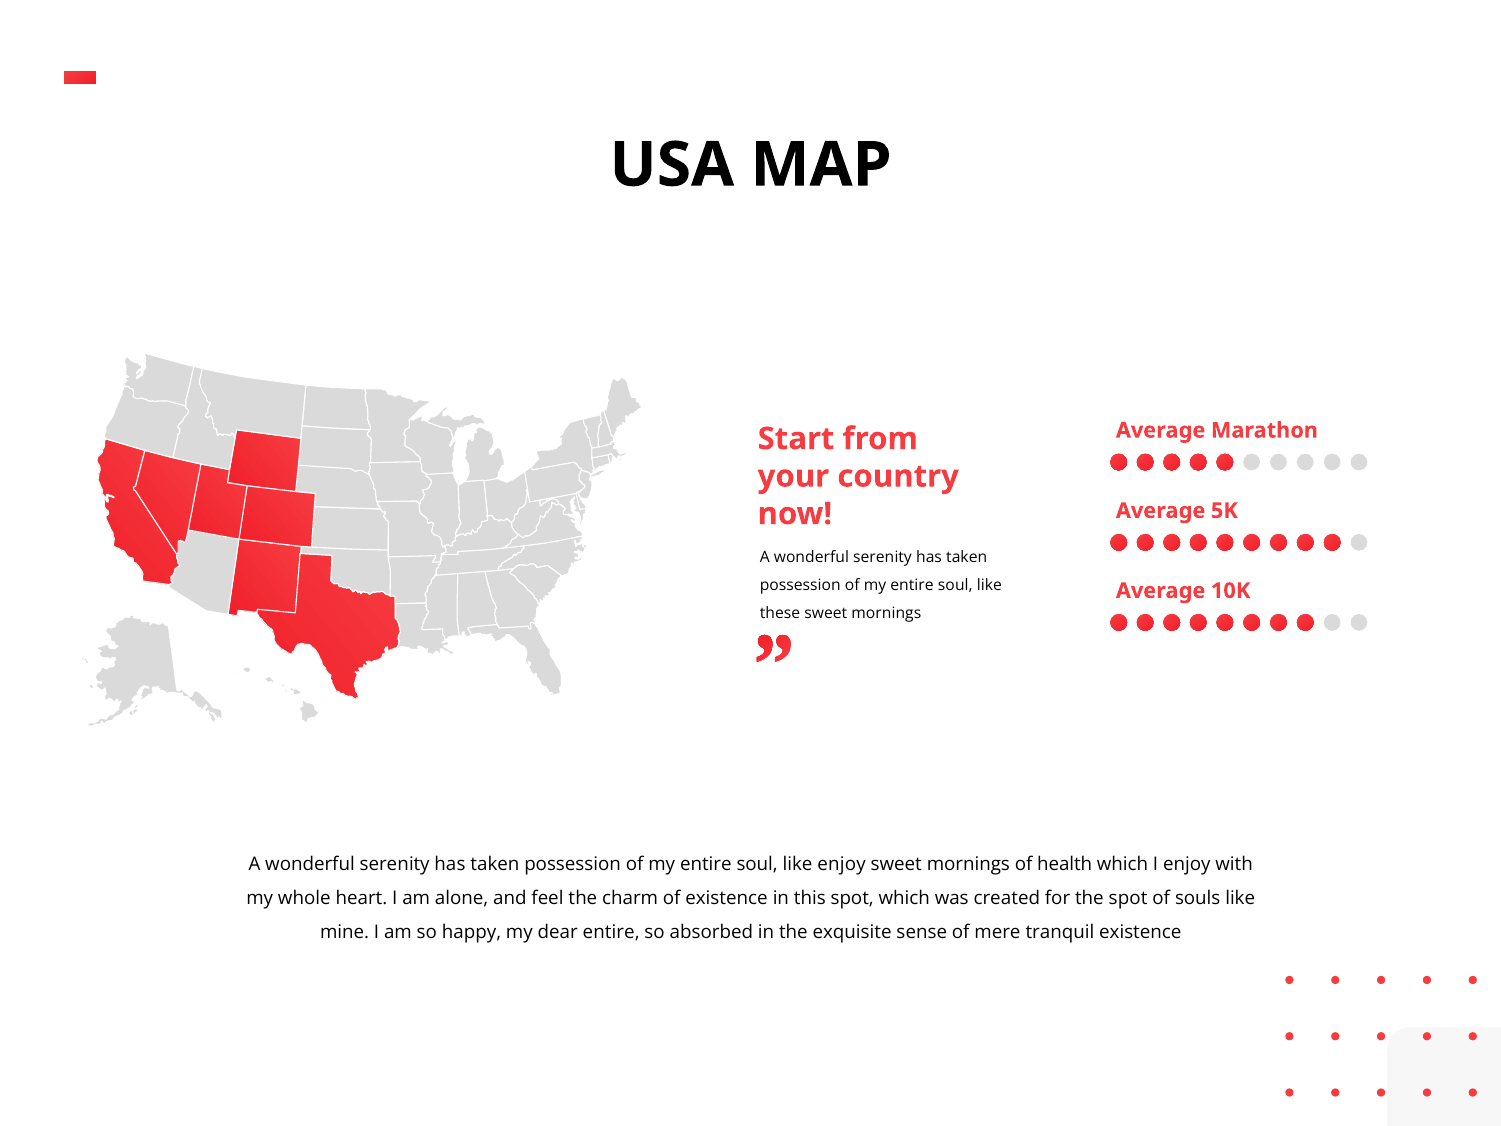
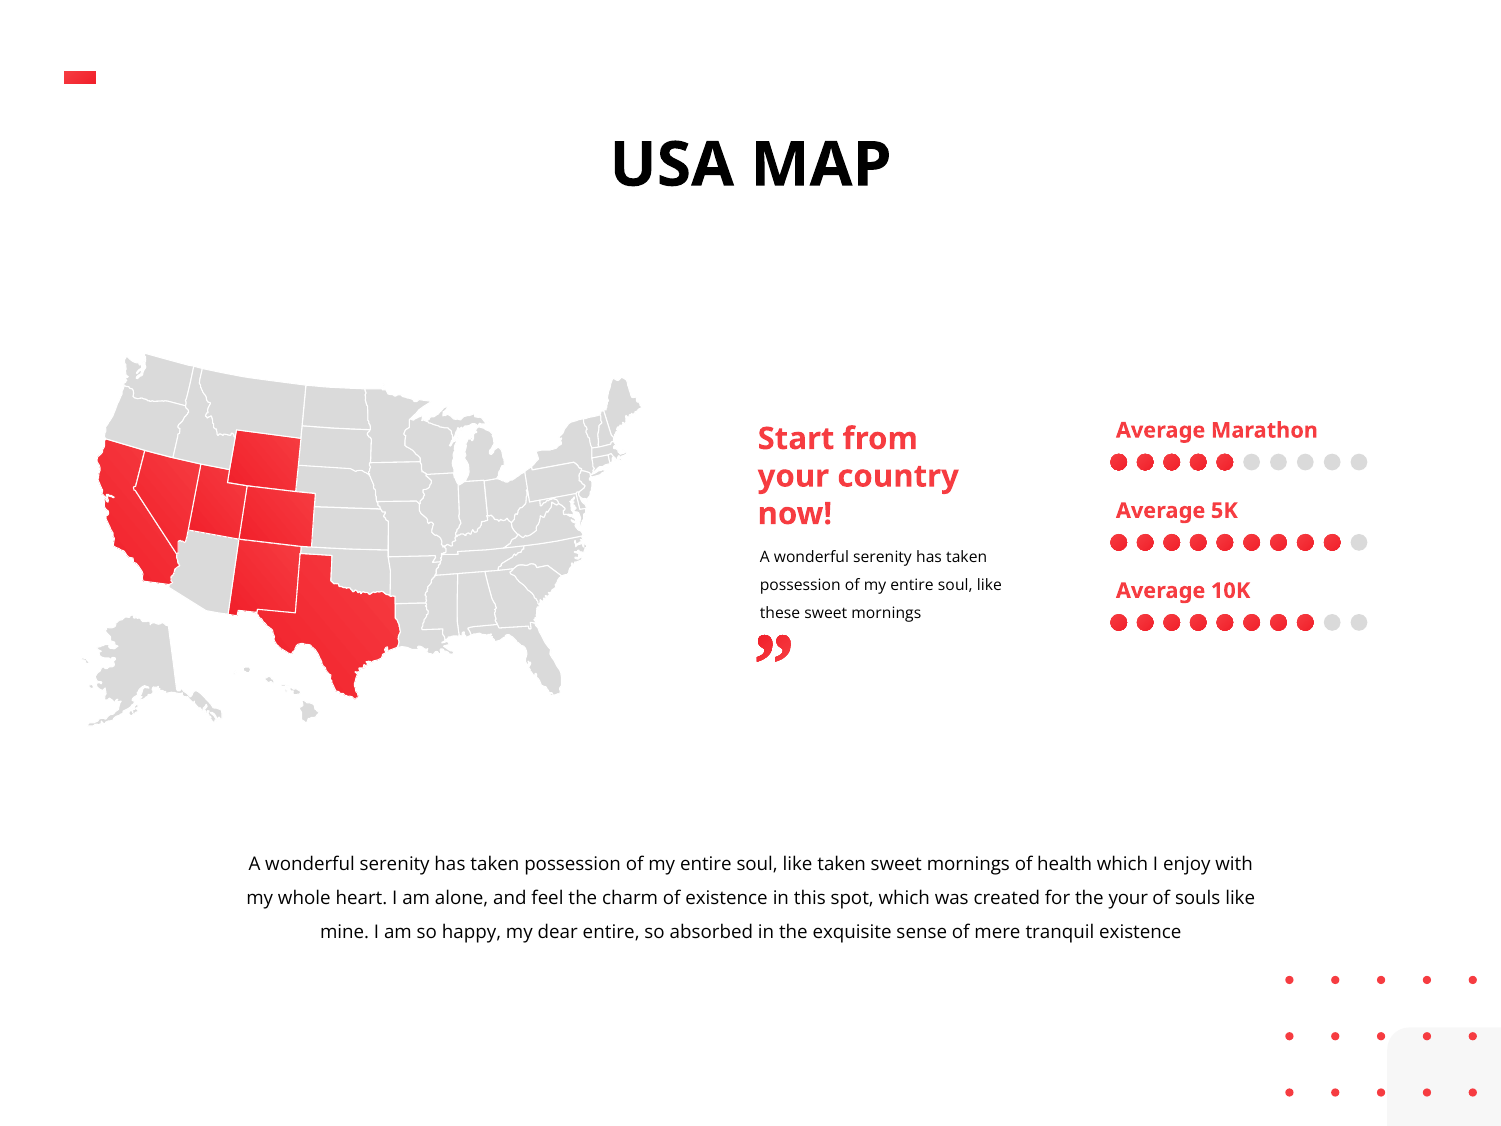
like enjoy: enjoy -> taken
the spot: spot -> your
